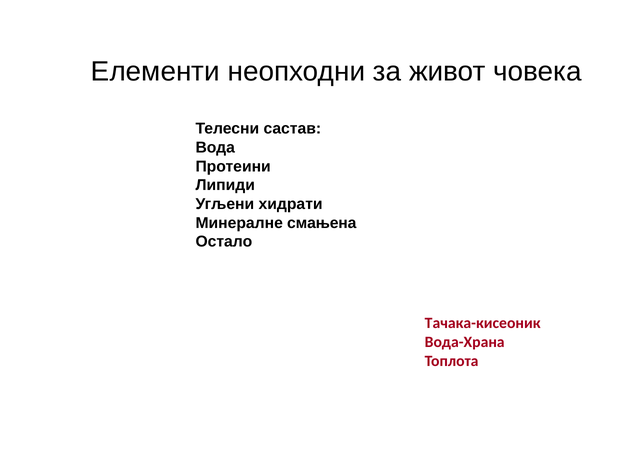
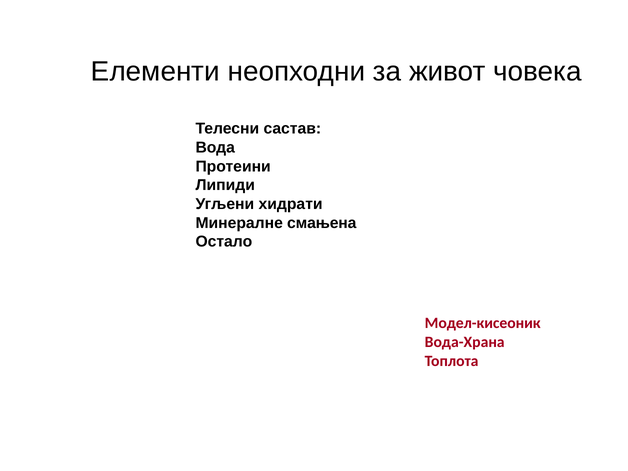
Тачака-кисеоник: Тачака-кисеоник -> Модел-кисеоник
